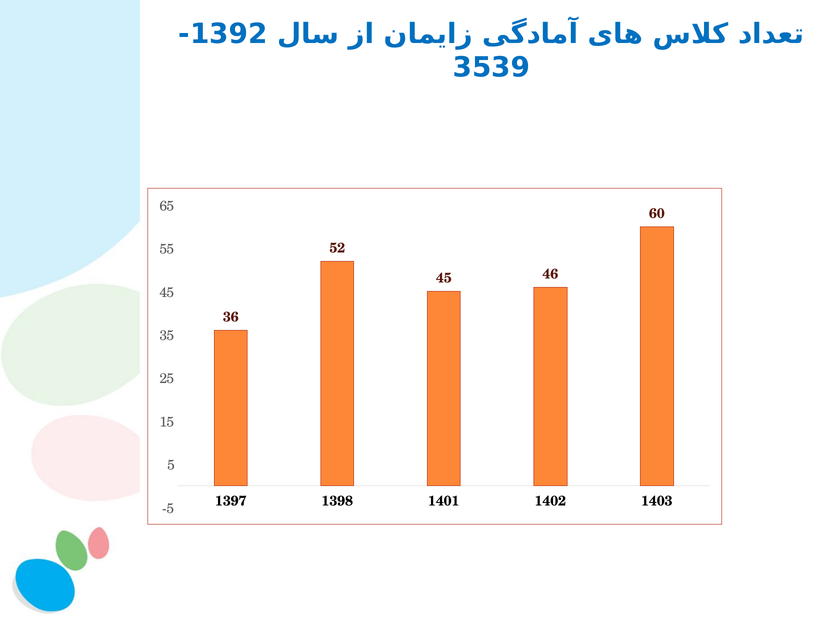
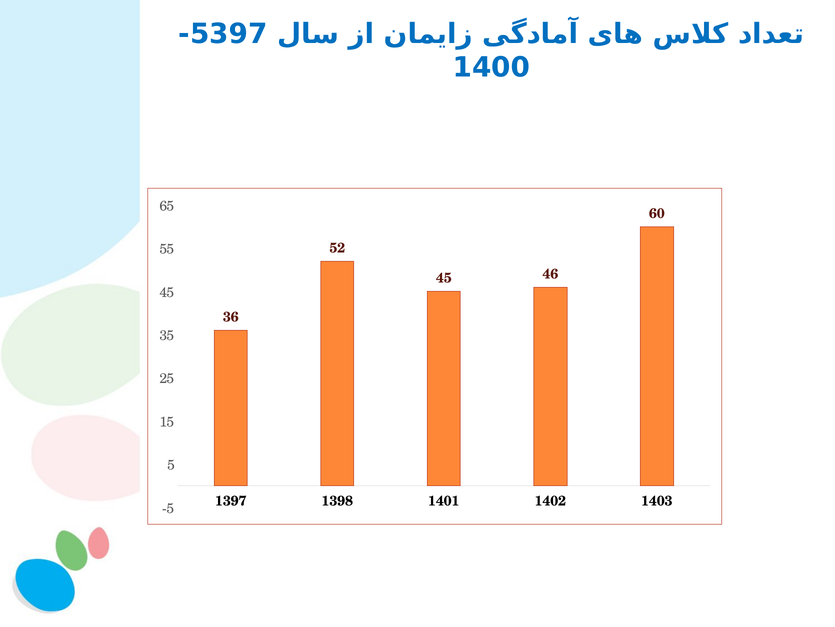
1392: 1392 -> 5397
3539: 3539 -> 1400
